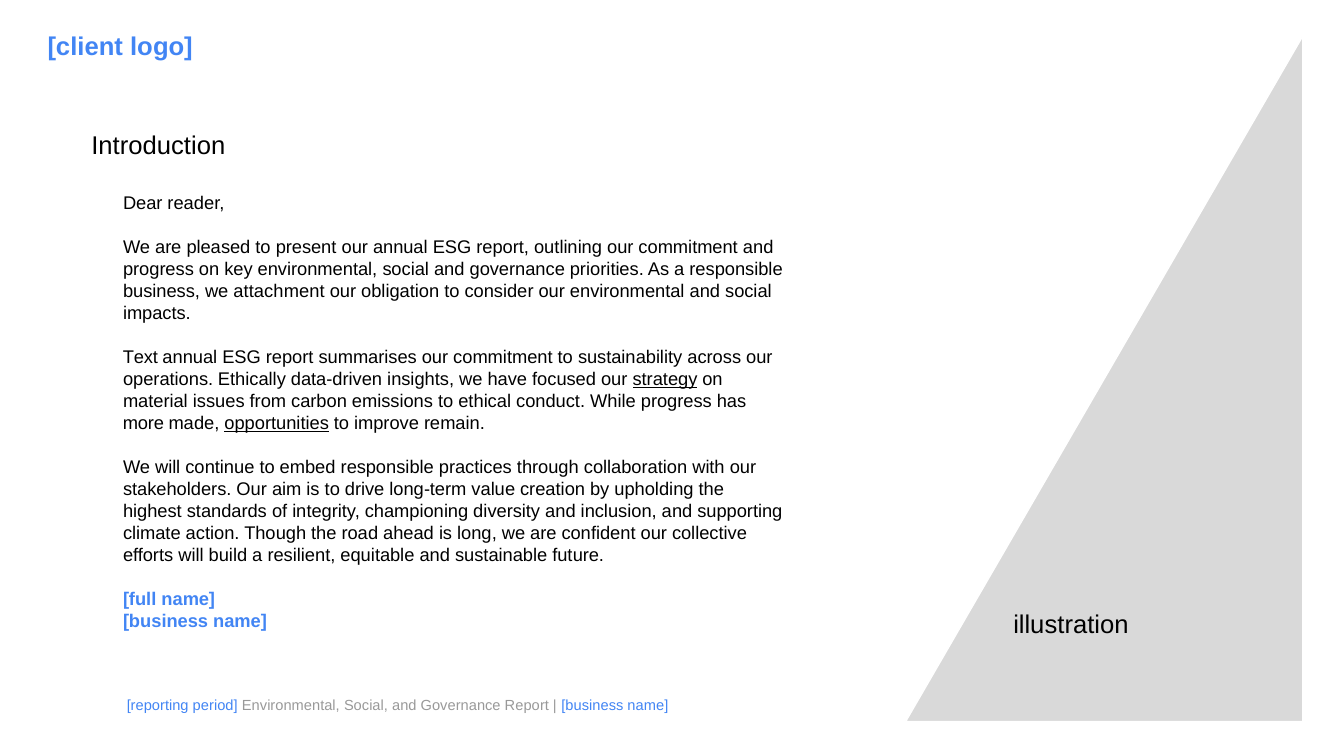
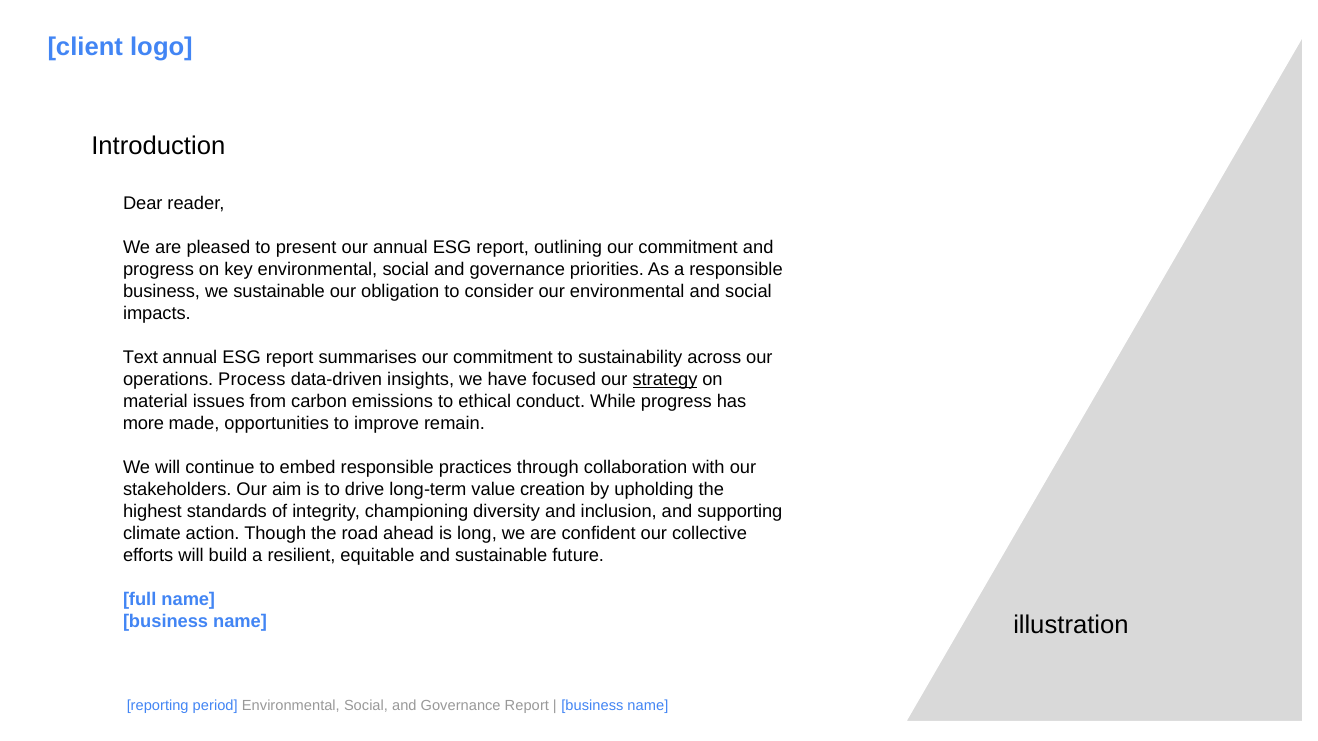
we attachment: attachment -> sustainable
Ethically: Ethically -> Process
opportunities underline: present -> none
